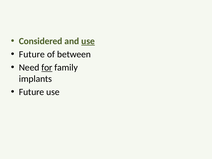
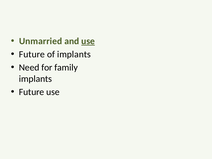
Considered: Considered -> Unmarried
of between: between -> implants
for underline: present -> none
